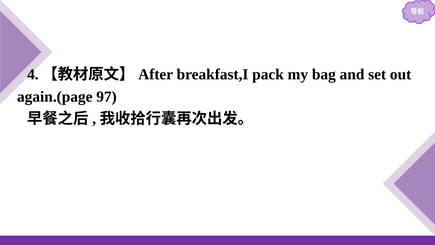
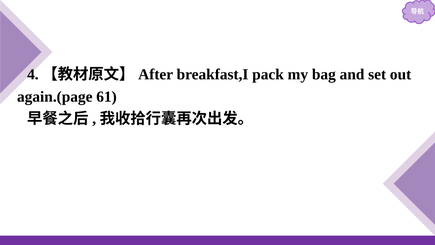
97: 97 -> 61
